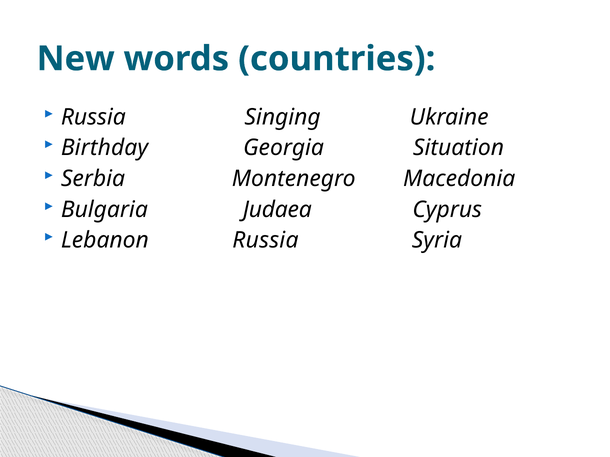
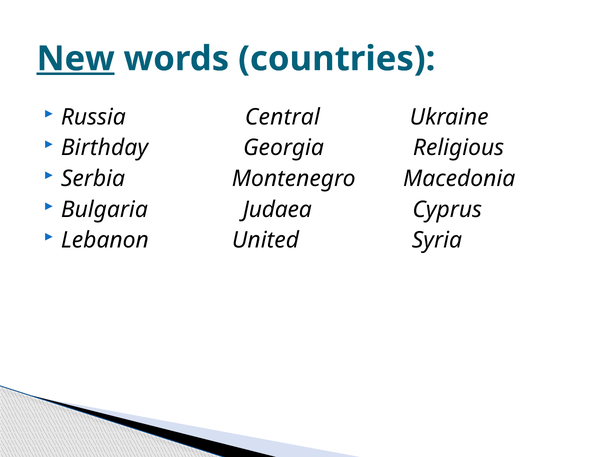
New underline: none -> present
Singing: Singing -> Central
Situation: Situation -> Religious
Lebanon Russia: Russia -> United
